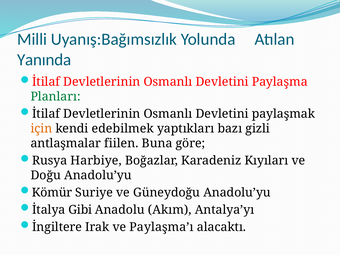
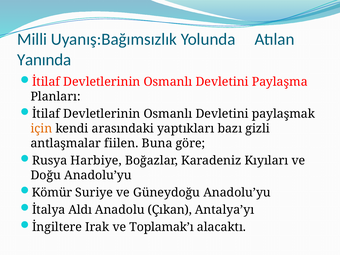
Planları colour: green -> black
edebilmek: edebilmek -> arasındaki
Gibi: Gibi -> Aldı
Akım: Akım -> Çıkan
Paylaşma’ı: Paylaşma’ı -> Toplamak’ı
